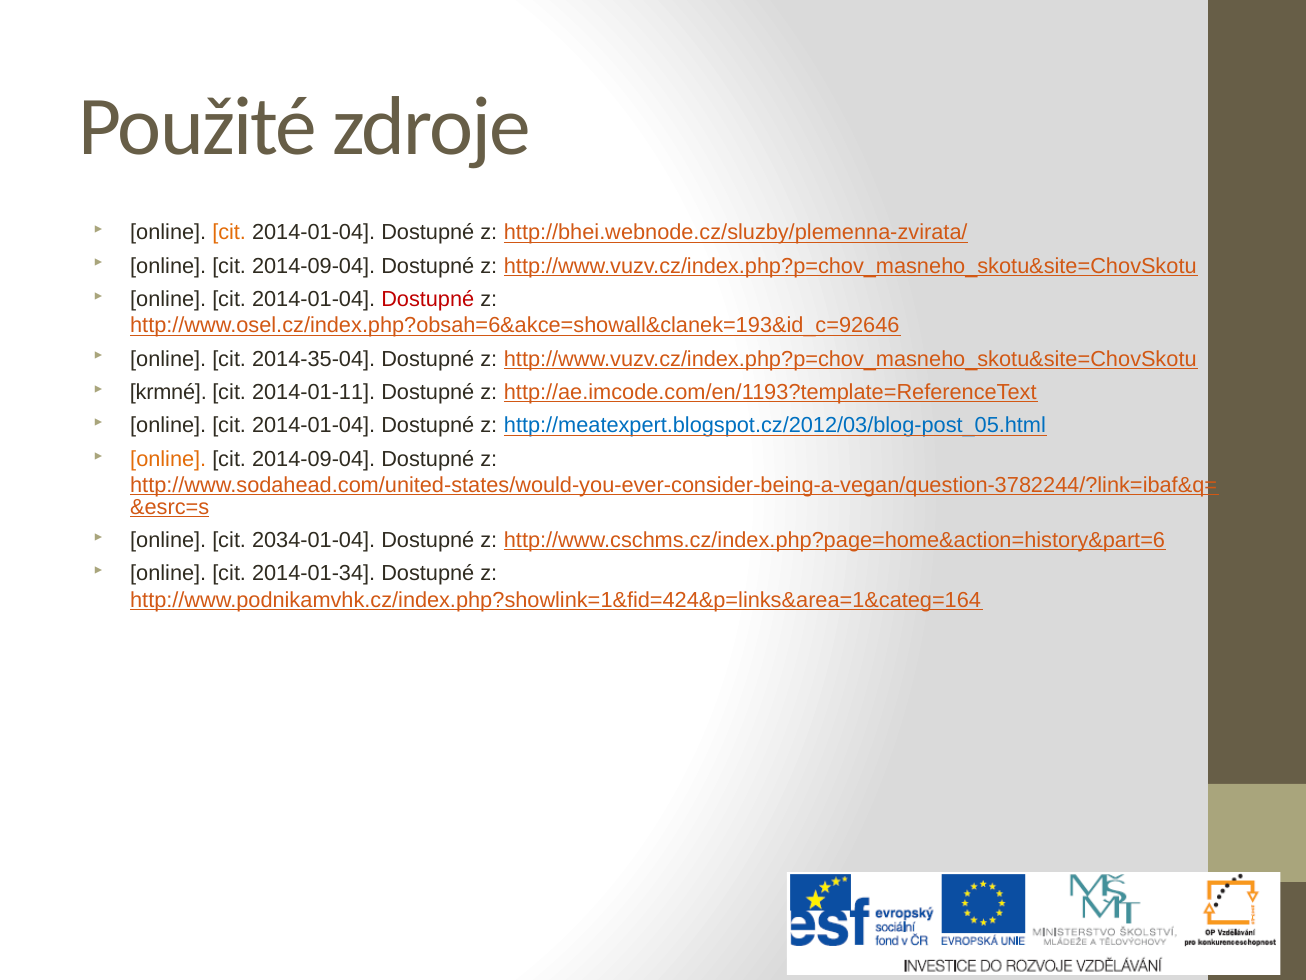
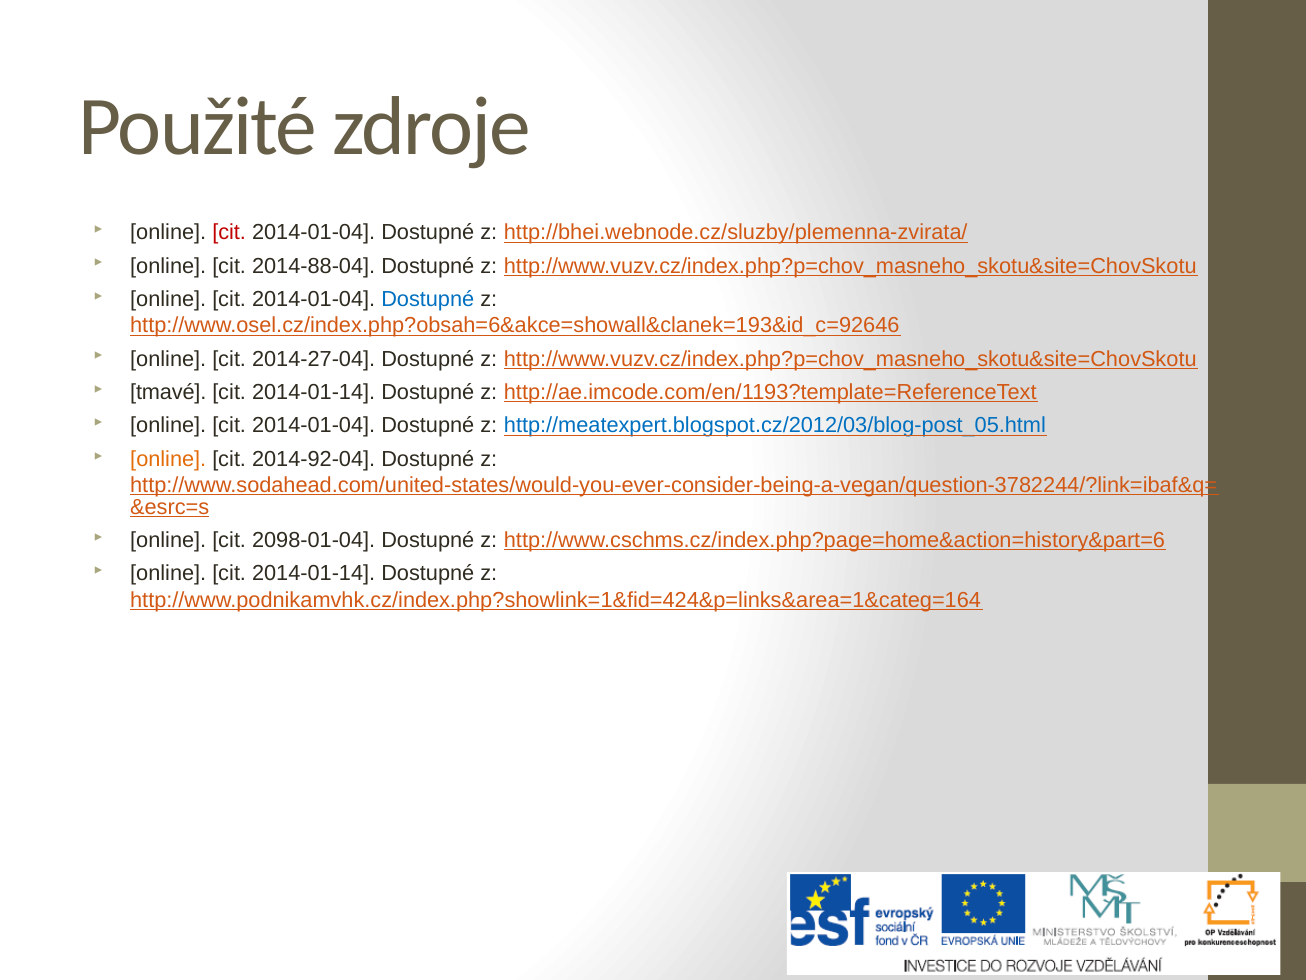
cit at (229, 232) colour: orange -> red
2014-09-04 at (314, 266): 2014-09-04 -> 2014-88-04
Dostupné at (428, 299) colour: red -> blue
2014-35-04: 2014-35-04 -> 2014-27-04
krmné: krmné -> tmavé
2014-01-11 at (314, 392): 2014-01-11 -> 2014-01-14
2014-09-04 at (314, 459): 2014-09-04 -> 2014-92-04
2034-01-04: 2034-01-04 -> 2098-01-04
online cit 2014-01-34: 2014-01-34 -> 2014-01-14
